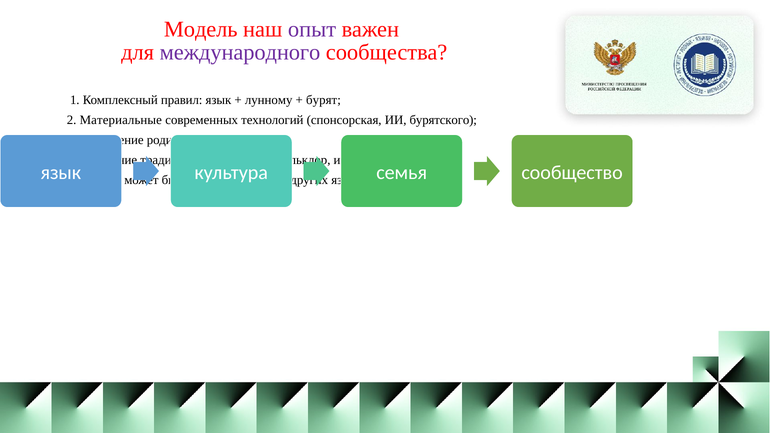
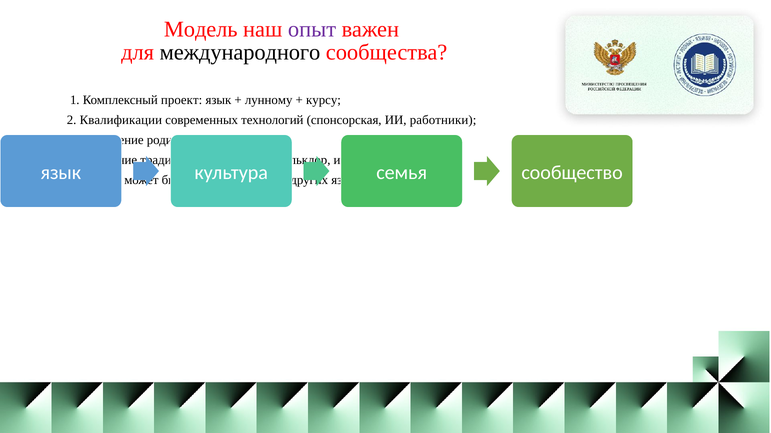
международного colour: purple -> black
правил: правил -> проект
бурят: бурят -> курсу
Материальные: Материальные -> Квалификации
бурятского: бурятского -> работники
